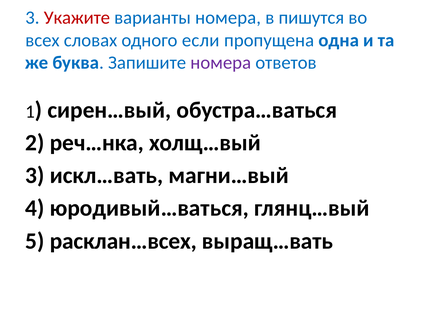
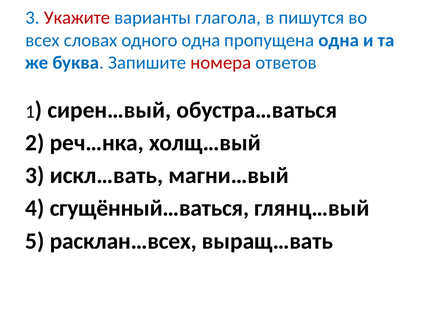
варианты номера: номера -> глагола
одного если: если -> одна
номера at (221, 63) colour: purple -> red
юродивый…ваться: юродивый…ваться -> сгущённый…ваться
